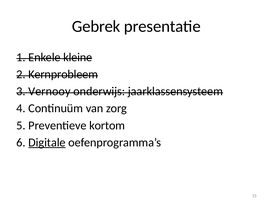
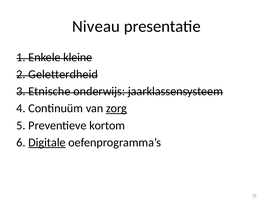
Gebrek: Gebrek -> Niveau
Kernprobleem: Kernprobleem -> Geletterdheid
Vernooy: Vernooy -> Etnische
zorg underline: none -> present
